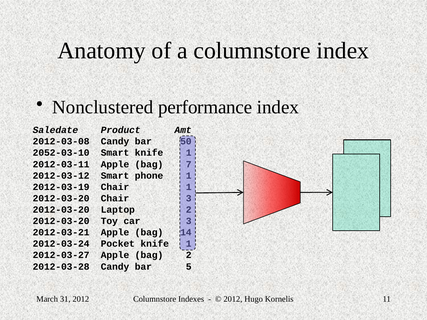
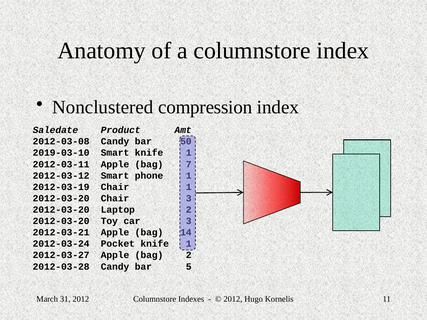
performance: performance -> compression
2052-03-10: 2052-03-10 -> 2019-03-10
